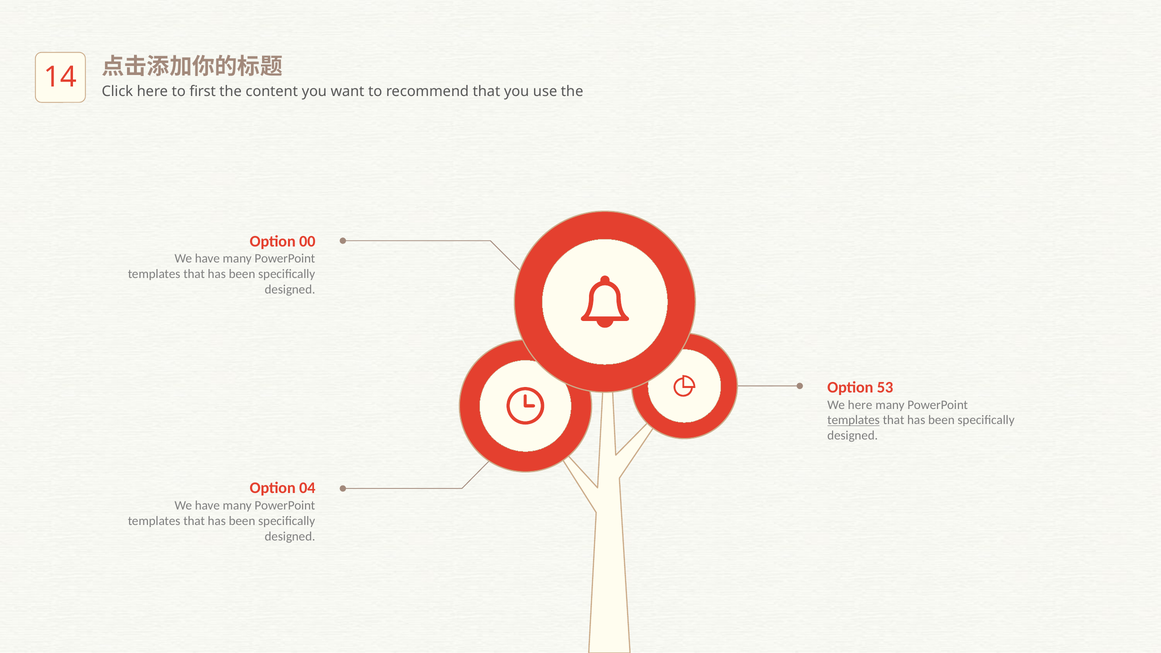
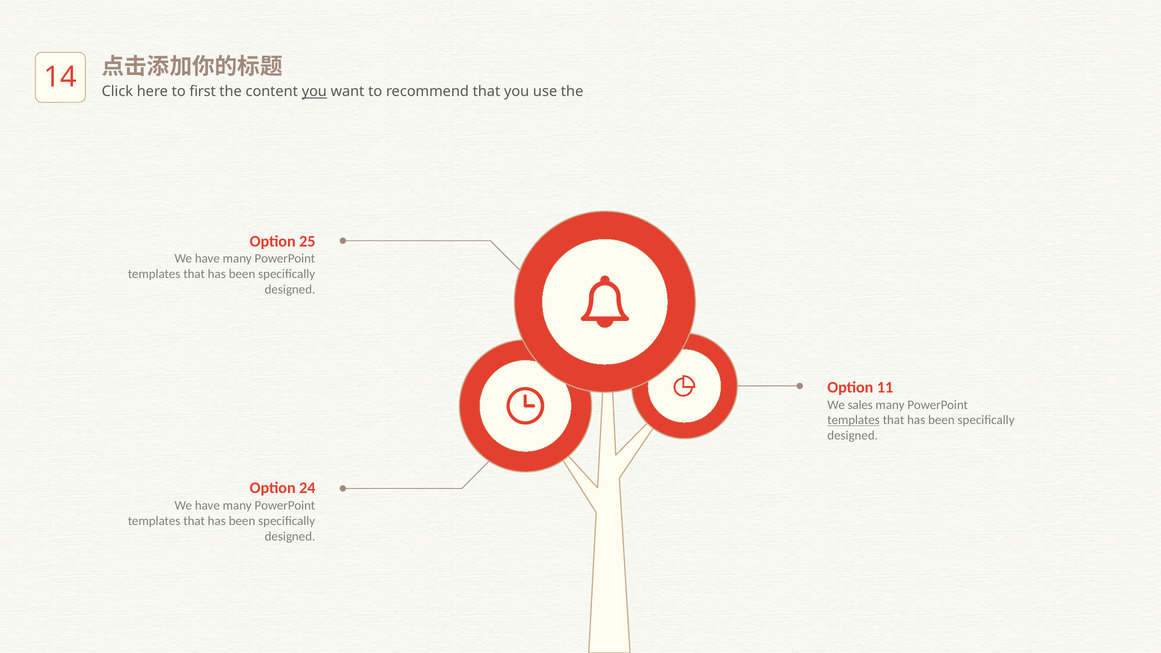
you at (314, 92) underline: none -> present
00: 00 -> 25
53: 53 -> 11
We here: here -> sales
04: 04 -> 24
